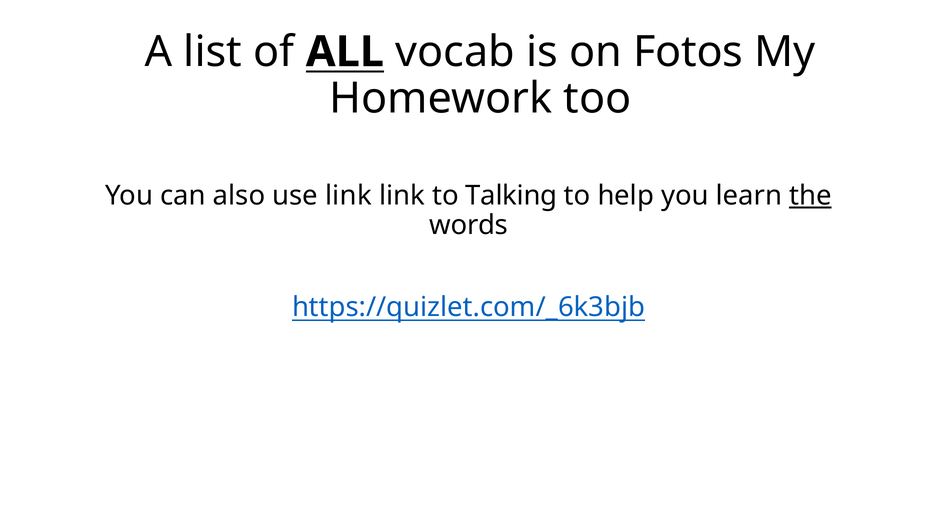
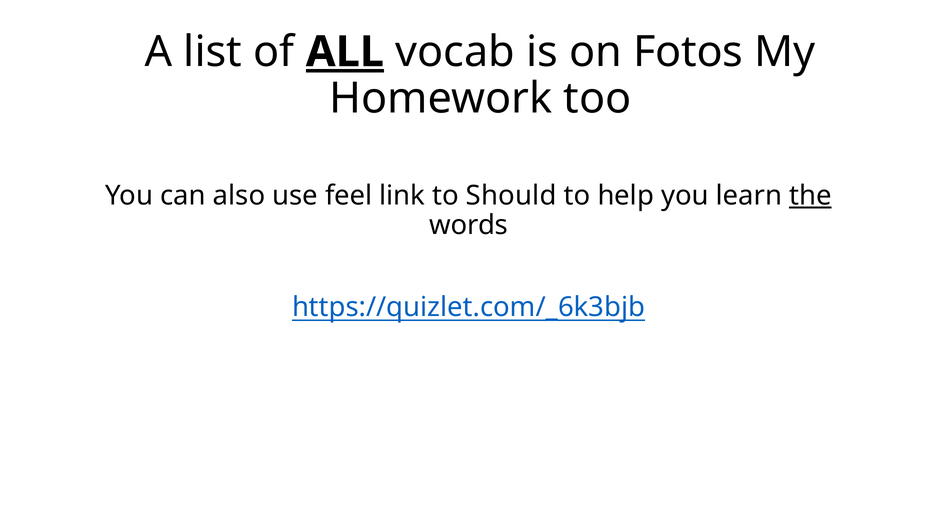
ALL underline: none -> present
use link: link -> feel
Talking: Talking -> Should
